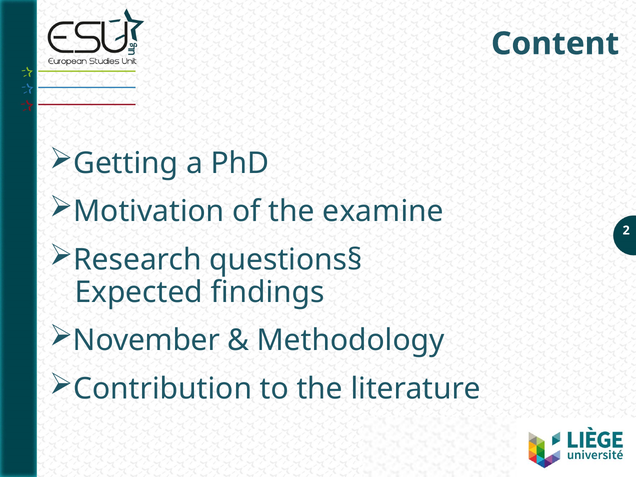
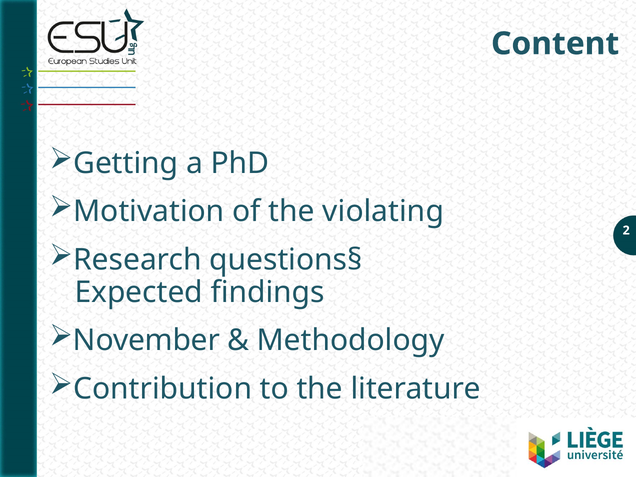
examine: examine -> violating
